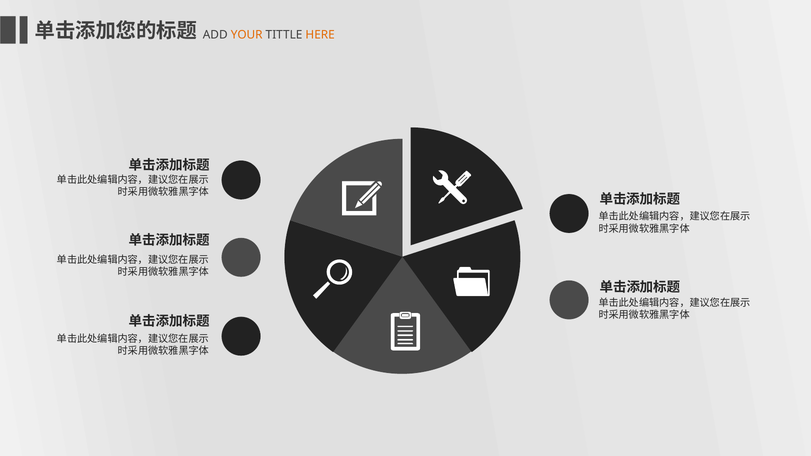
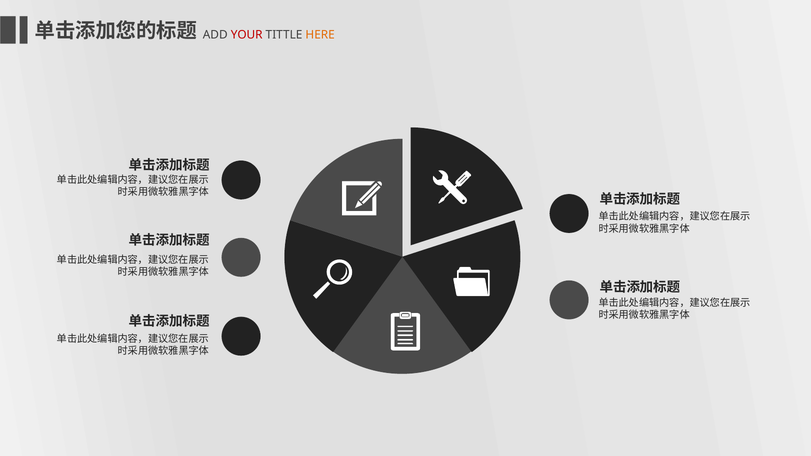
YOUR colour: orange -> red
